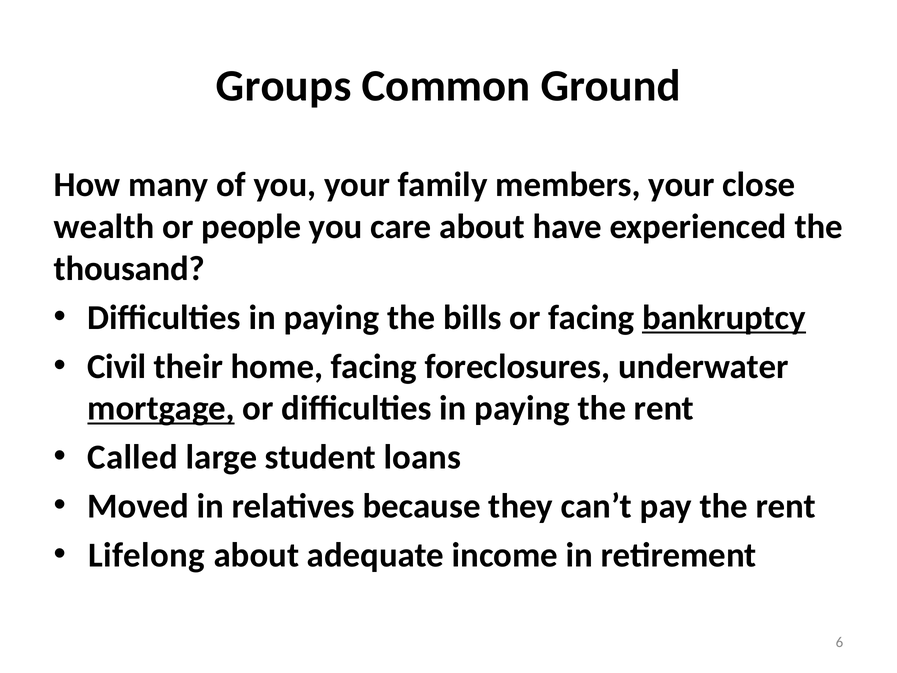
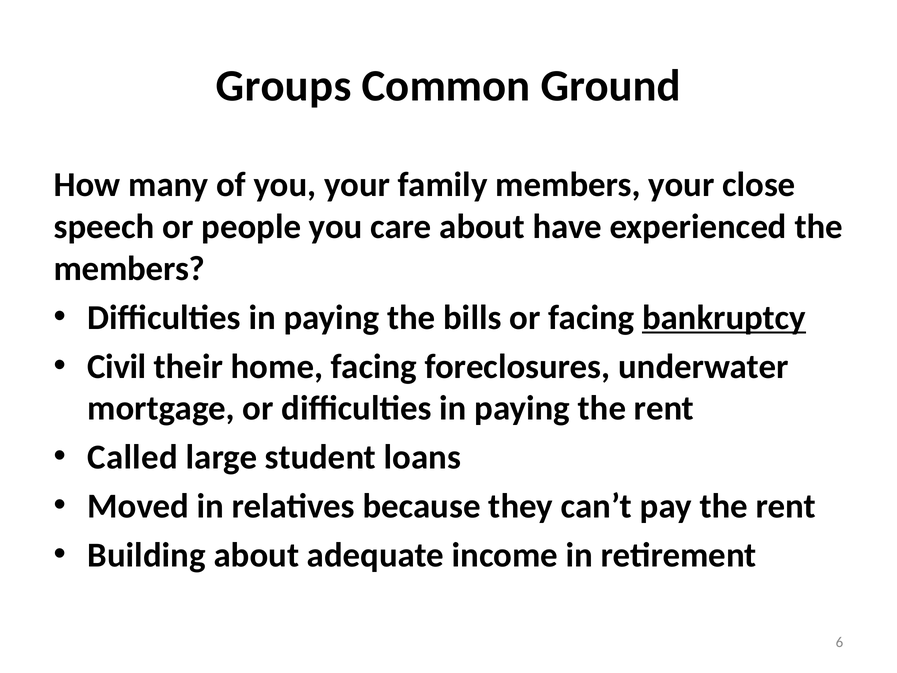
wealth: wealth -> speech
thousand at (129, 269): thousand -> members
mortgage underline: present -> none
Lifelong: Lifelong -> Building
